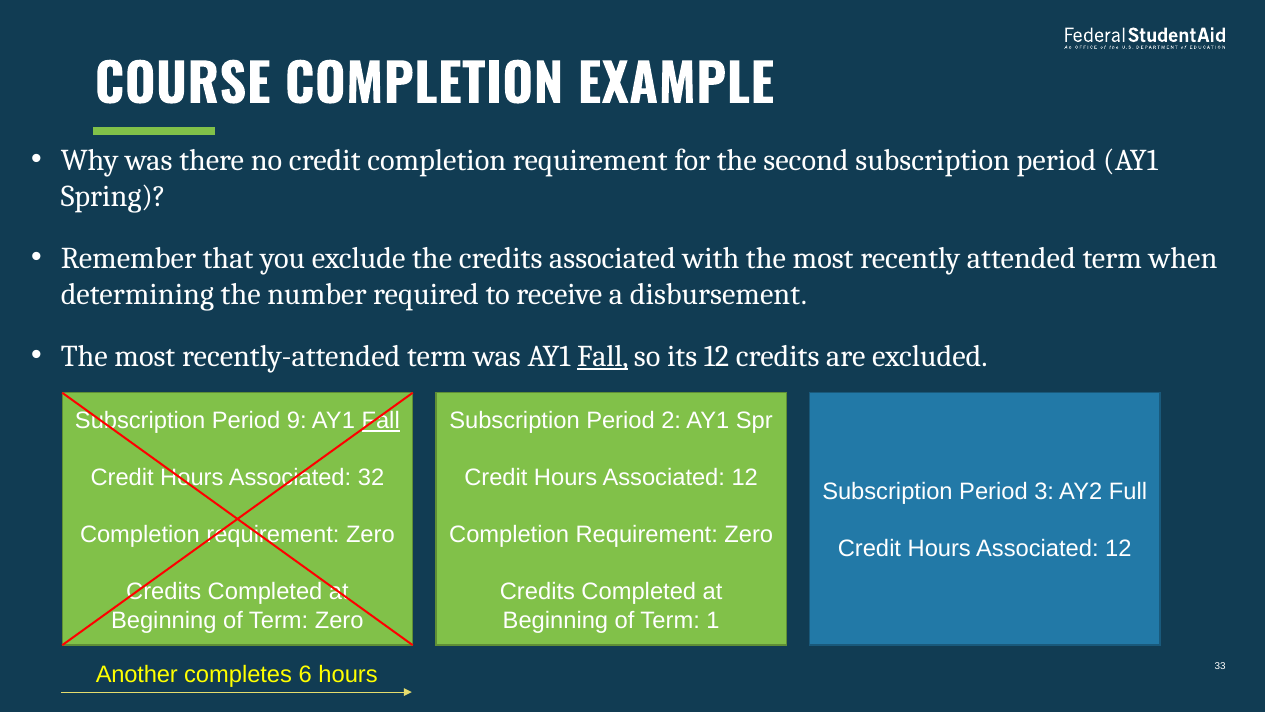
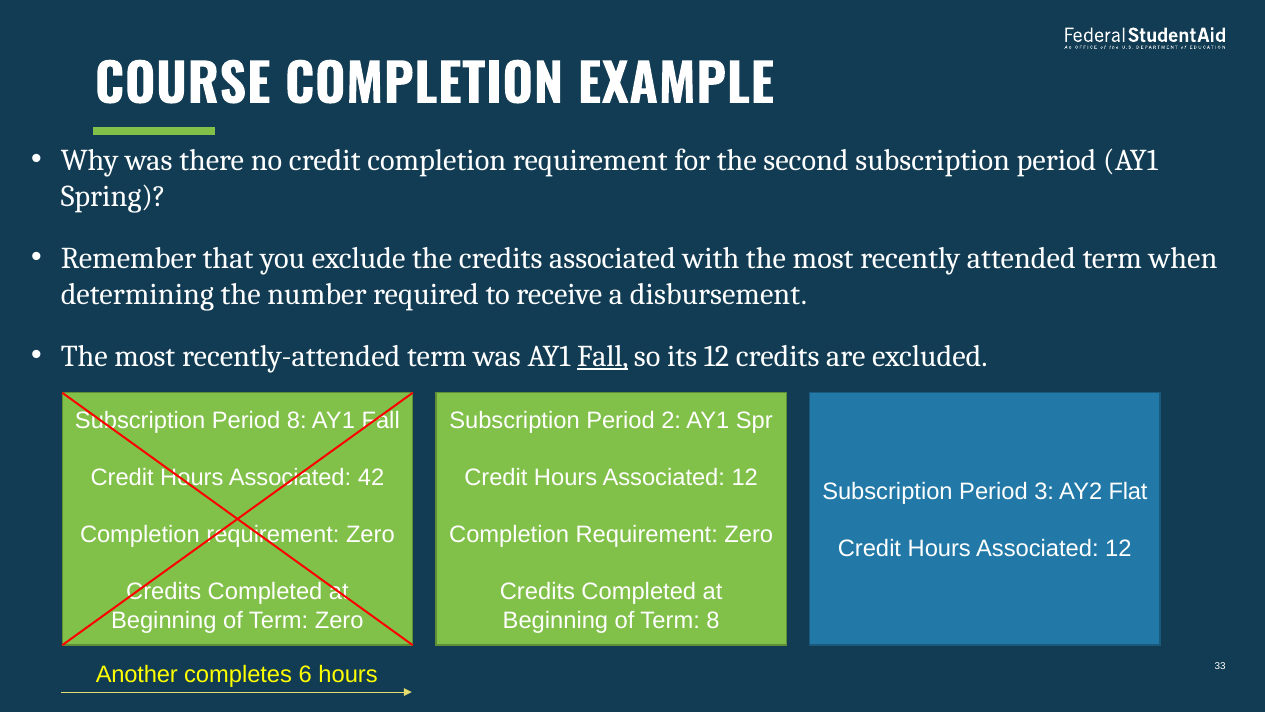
Period 9: 9 -> 8
Fall at (381, 421) underline: present -> none
32: 32 -> 42
Full: Full -> Flat
Term 1: 1 -> 8
